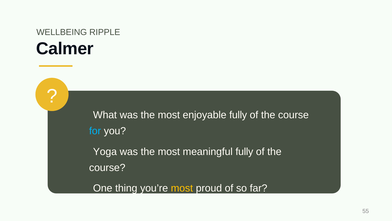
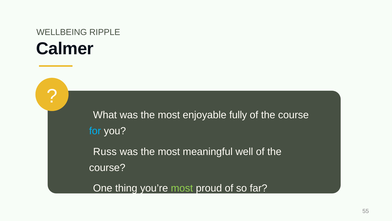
Yoga: Yoga -> Russ
meaningful fully: fully -> well
most at (182, 188) colour: yellow -> light green
